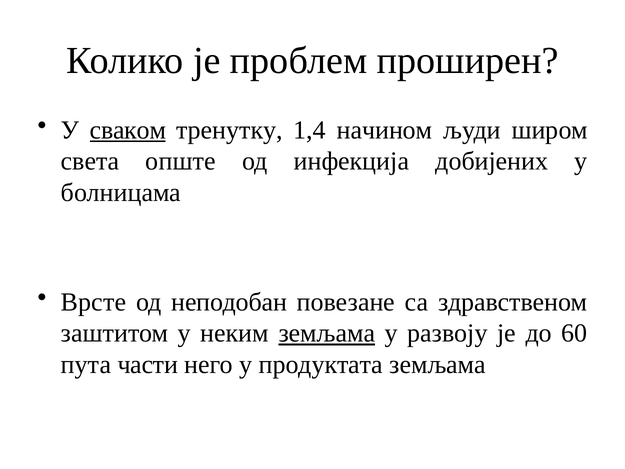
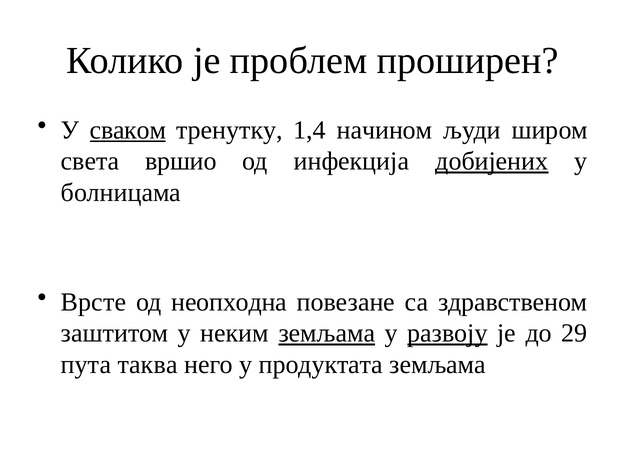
опште: опште -> вршио
добијених underline: none -> present
неподобан: неподобан -> неопходна
развоју underline: none -> present
60: 60 -> 29
части: части -> таква
